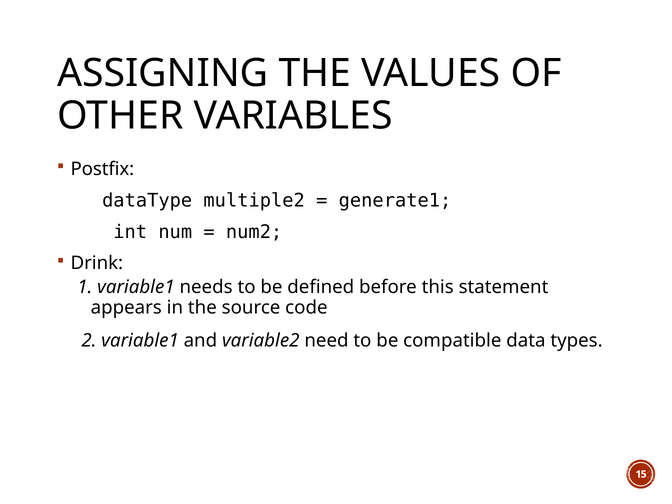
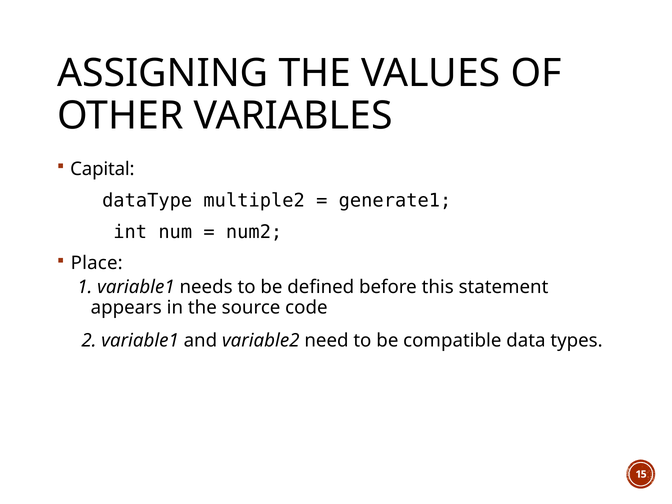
Postfix: Postfix -> Capital
Drink: Drink -> Place
